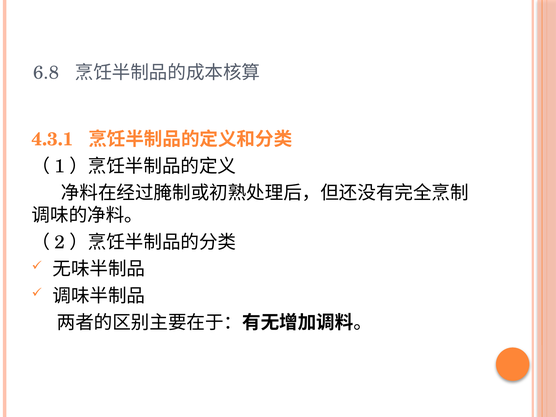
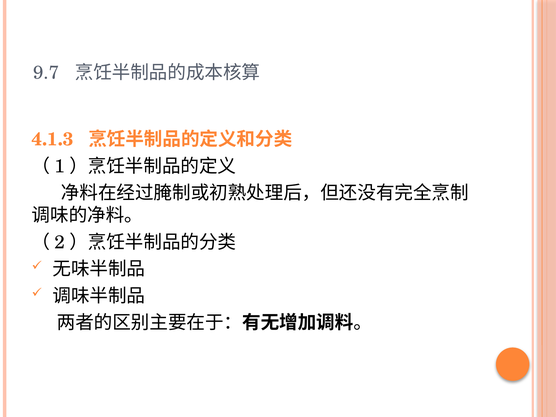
6.8: 6.8 -> 9.7
4.3.1: 4.3.1 -> 4.1.3
